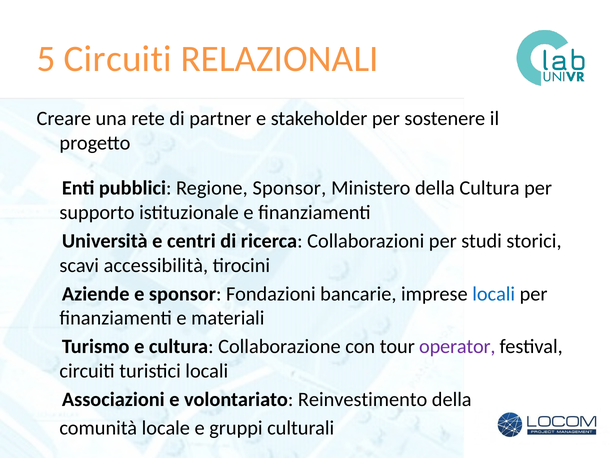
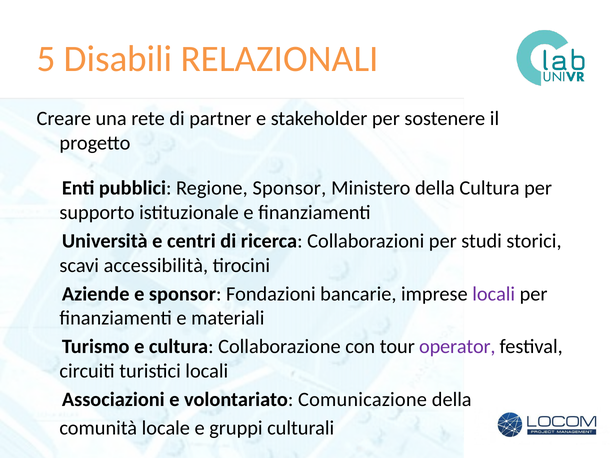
5 Circuiti: Circuiti -> Disabili
locali at (494, 294) colour: blue -> purple
Reinvestimento: Reinvestimento -> Comunicazione
